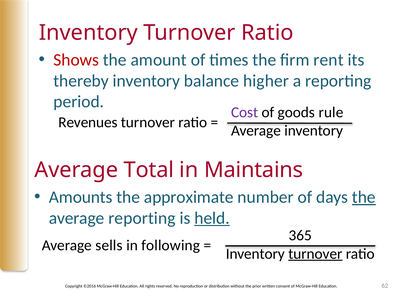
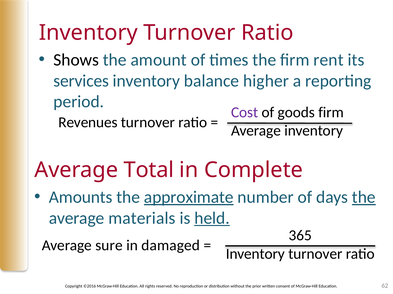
Shows colour: red -> black
thereby: thereby -> services
goods rule: rule -> firm
Maintains: Maintains -> Complete
approximate underline: none -> present
average reporting: reporting -> materials
sells: sells -> sure
following: following -> damaged
turnover at (315, 254) underline: present -> none
